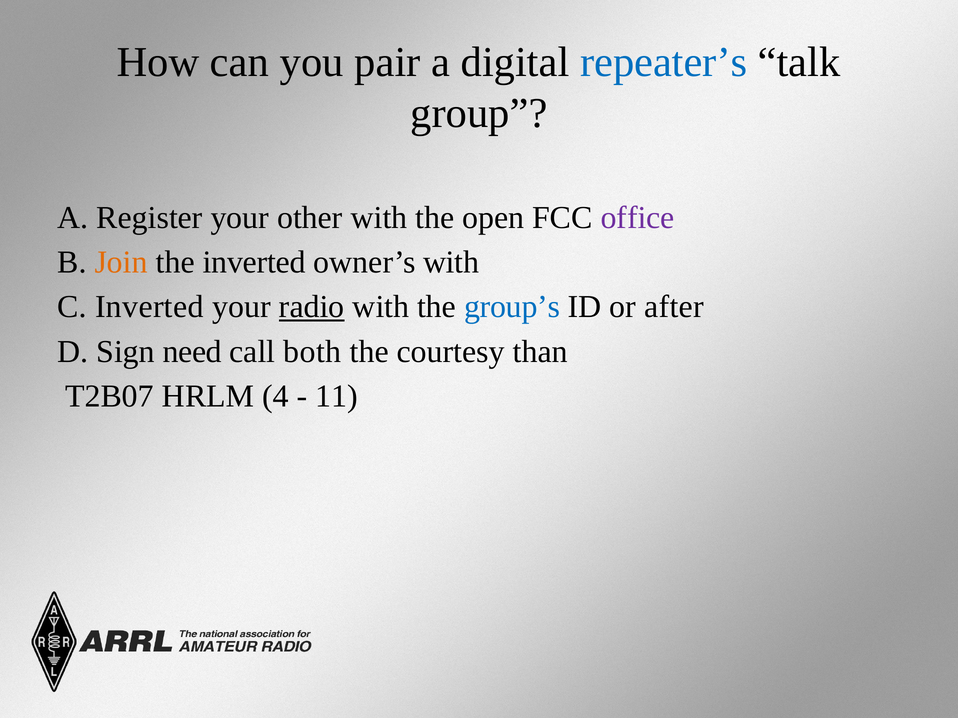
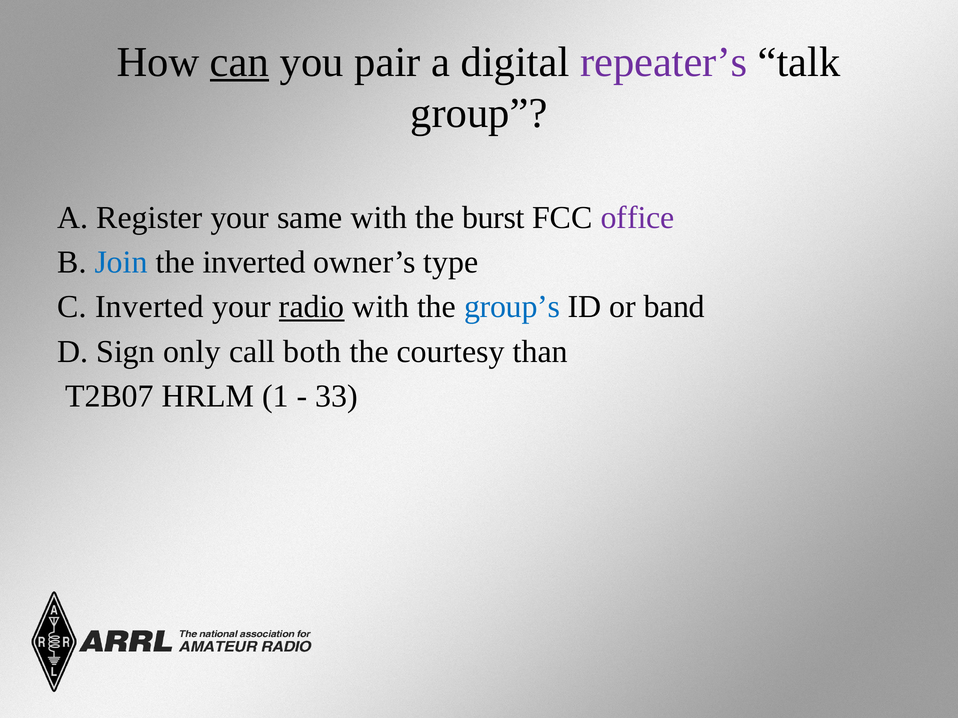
can underline: none -> present
repeater’s colour: blue -> purple
other: other -> same
open: open -> burst
Join colour: orange -> blue
owner’s with: with -> type
after: after -> band
need: need -> only
4: 4 -> 1
11: 11 -> 33
